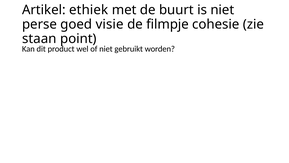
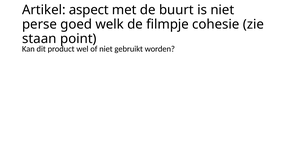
ethiek: ethiek -> aspect
visie: visie -> welk
